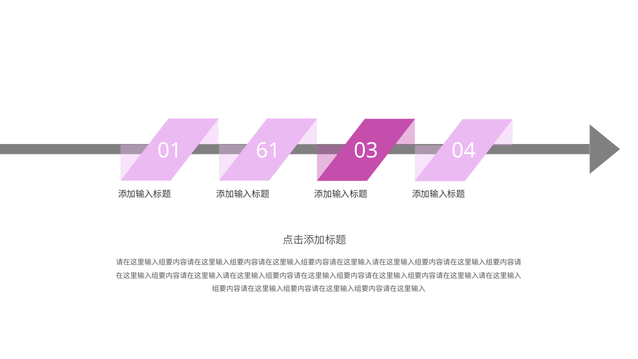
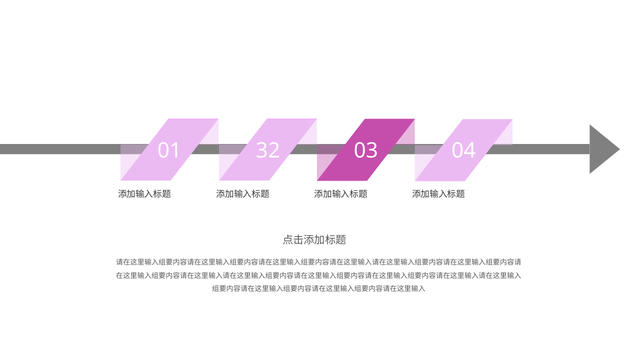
61: 61 -> 32
